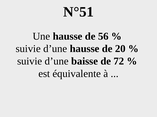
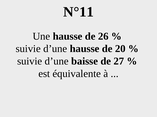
N°51: N°51 -> N°11
56: 56 -> 26
72: 72 -> 27
